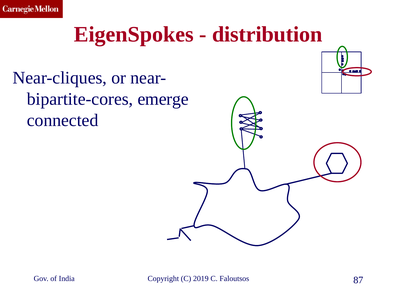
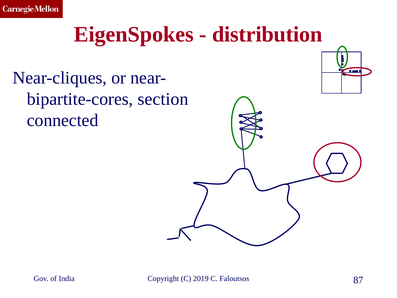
emerge: emerge -> section
